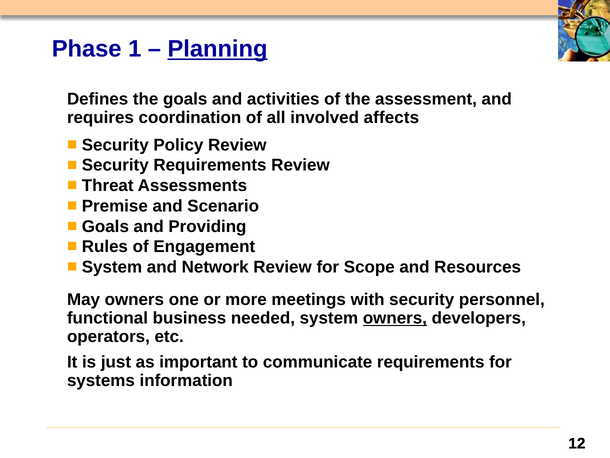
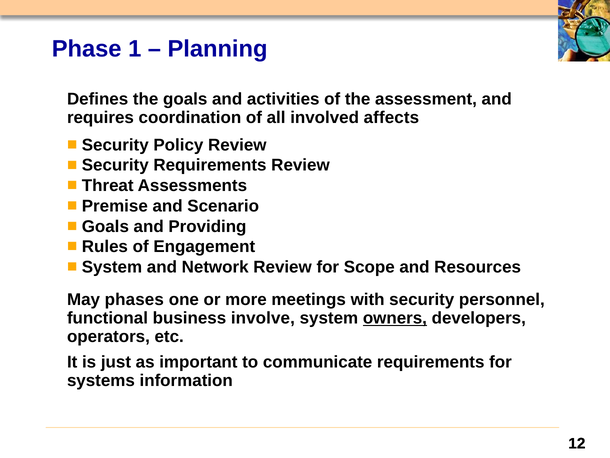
Planning underline: present -> none
May owners: owners -> phases
needed: needed -> involve
